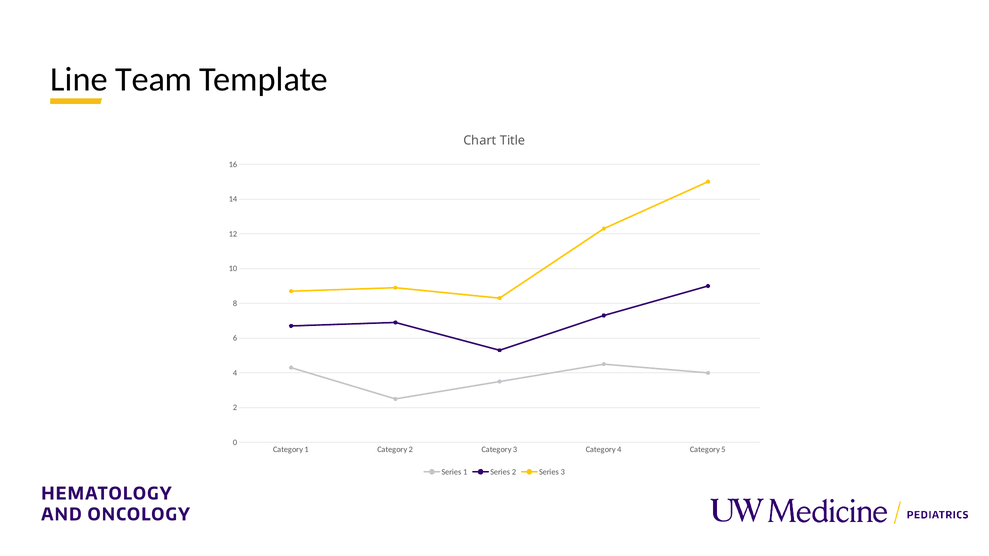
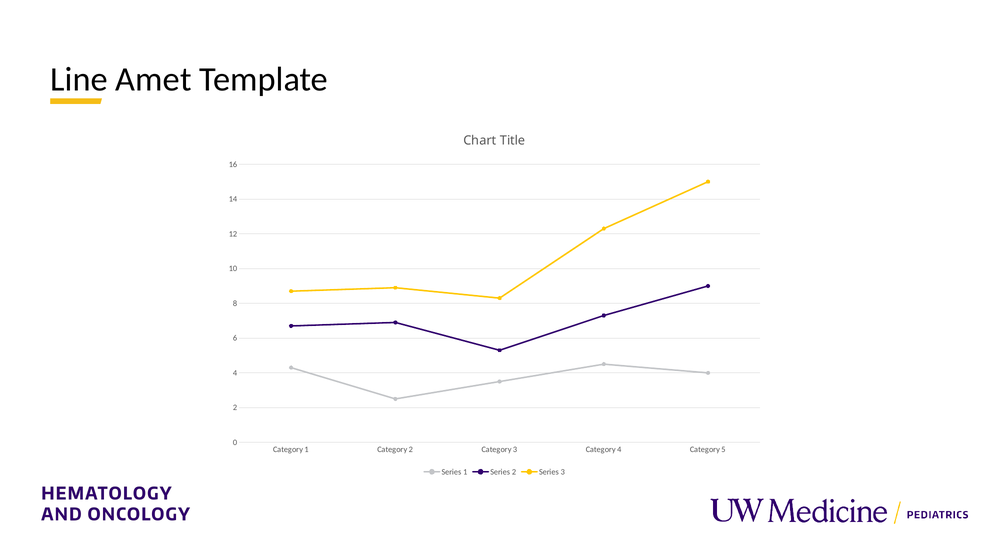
Team: Team -> Amet
